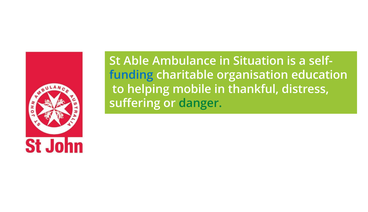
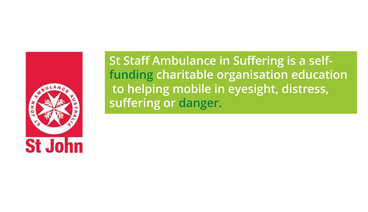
Able: Able -> Staff
in Situation: Situation -> Suffering
funding colour: blue -> green
thankful: thankful -> eyesight
